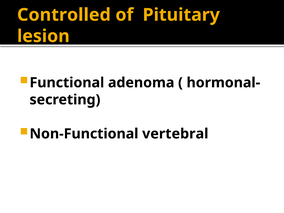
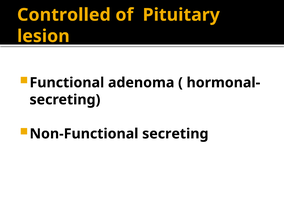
Non-Functional vertebral: vertebral -> secreting
